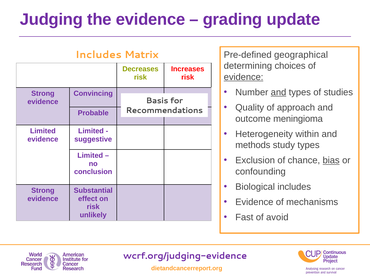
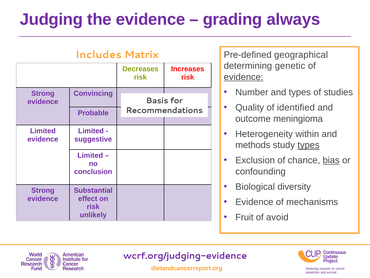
update: update -> always
choices: choices -> genetic
and at (279, 92) underline: present -> none
approach: approach -> identified
types at (309, 145) underline: none -> present
Biological includes: includes -> diversity
Fast: Fast -> Fruit
